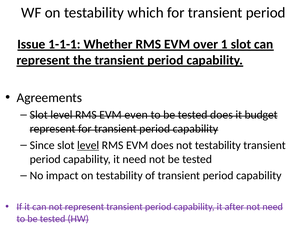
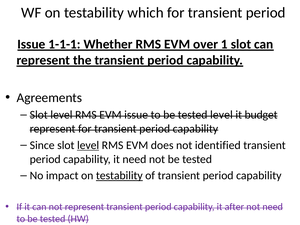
EVM even: even -> issue
tested does: does -> level
not testability: testability -> identified
testability at (119, 176) underline: none -> present
